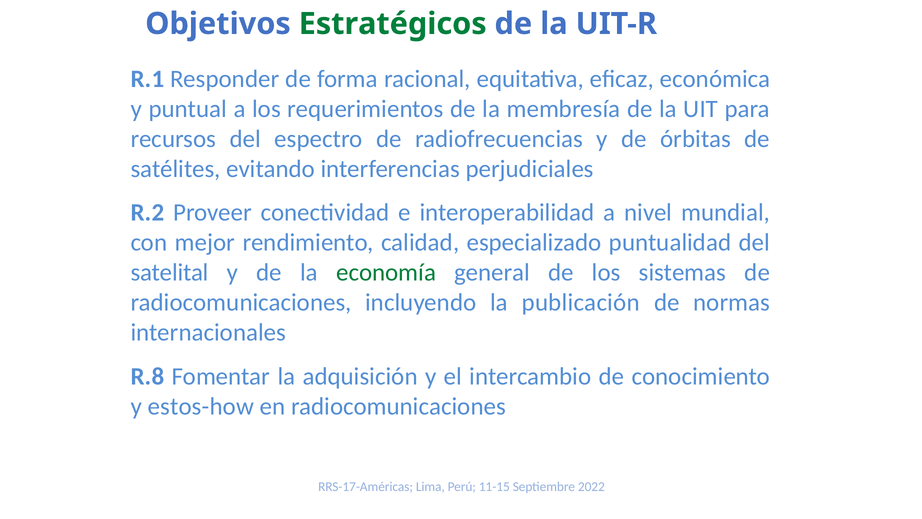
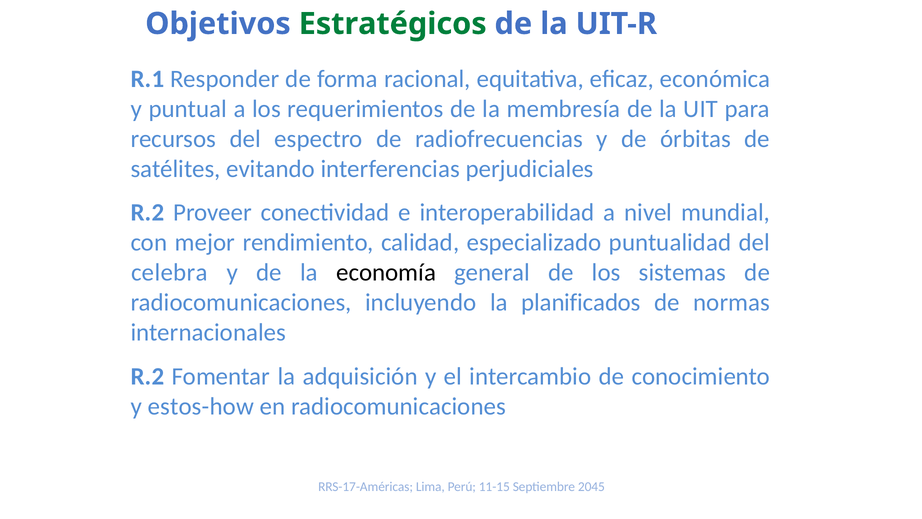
satelital: satelital -> celebra
economía colour: green -> black
publicación: publicación -> planificados
R.8 at (147, 376): R.8 -> R.2
2022: 2022 -> 2045
